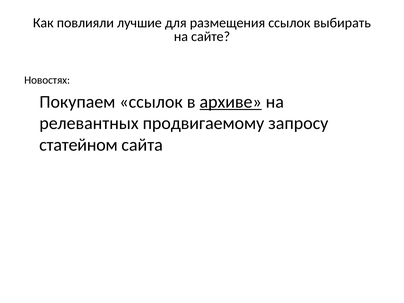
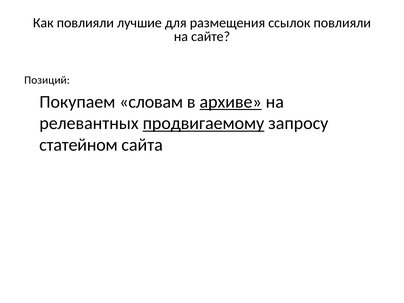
ссылок выбирать: выбирать -> повлияли
Новостях: Новостях -> Позиций
Покупаем ссылок: ссылок -> словам
продвигаемому underline: none -> present
